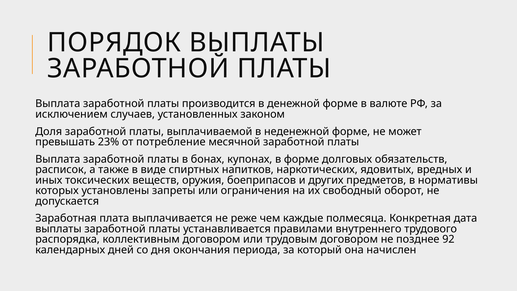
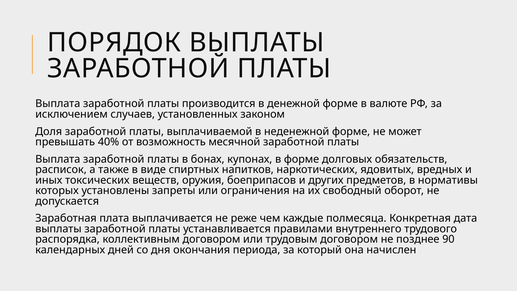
23%: 23% -> 40%
потребление: потребление -> возможность
92: 92 -> 90
